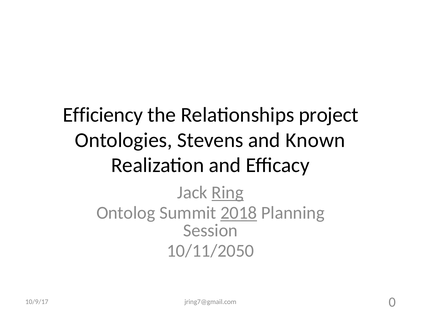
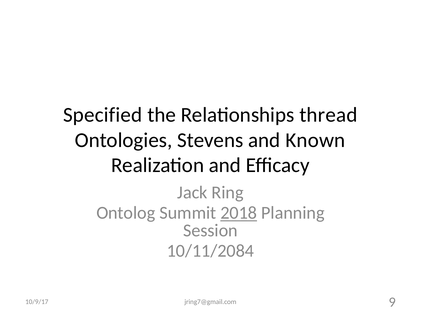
Efficiency: Efficiency -> Specified
project: project -> thread
Ring underline: present -> none
10/11/2050: 10/11/2050 -> 10/11/2084
0: 0 -> 9
